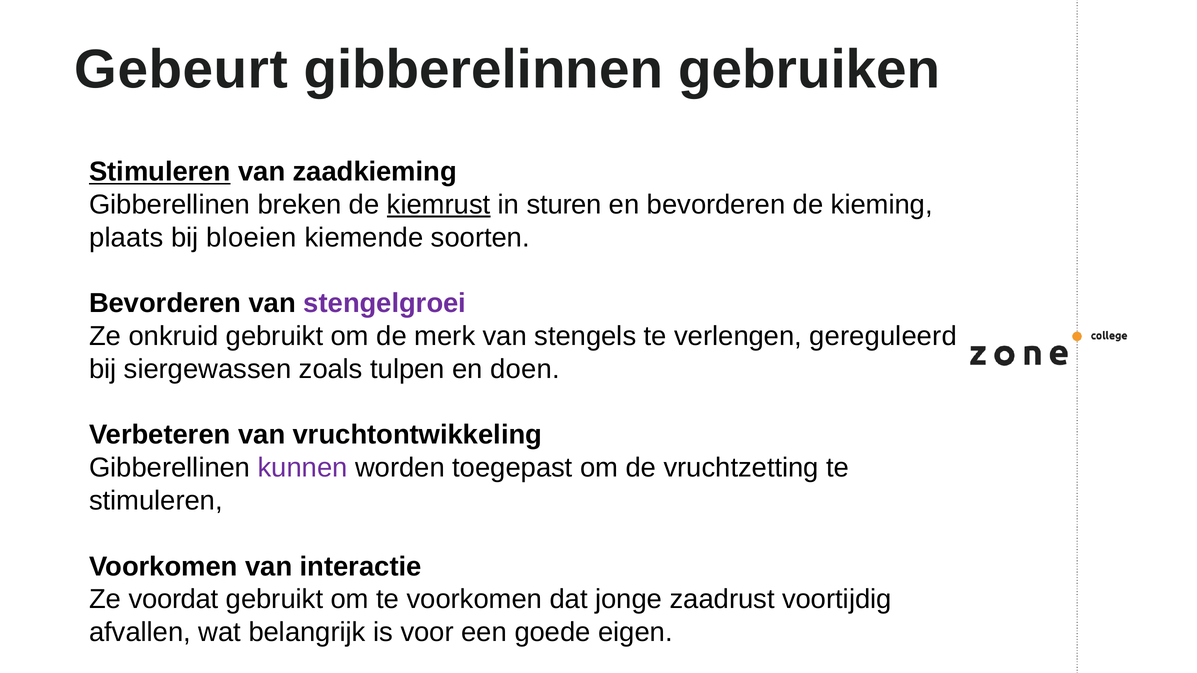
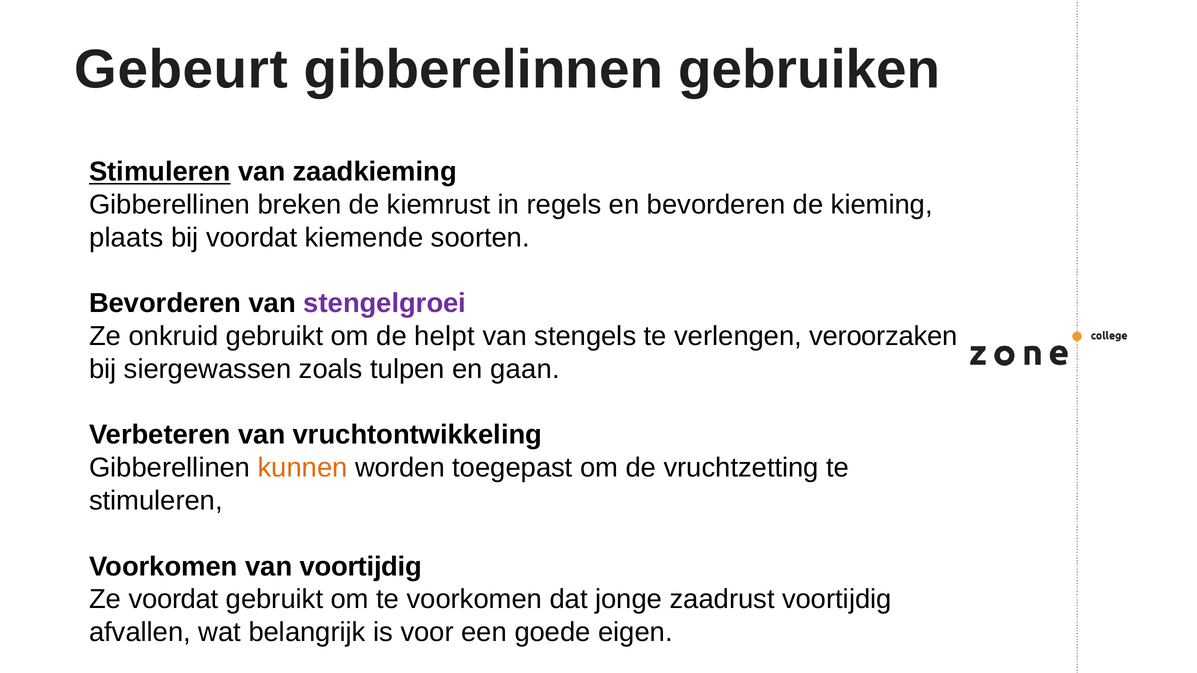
kiemrust underline: present -> none
sturen: sturen -> regels
bij bloeien: bloeien -> voordat
merk: merk -> helpt
gereguleerd: gereguleerd -> veroorzaken
doen: doen -> gaan
kunnen colour: purple -> orange
van interactie: interactie -> voortijdig
